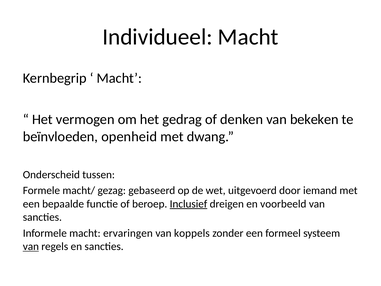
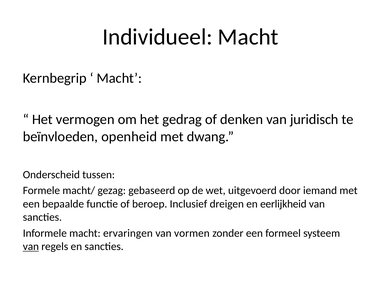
bekeken: bekeken -> juridisch
Inclusief underline: present -> none
voorbeeld: voorbeeld -> eerlijkheid
koppels: koppels -> vormen
